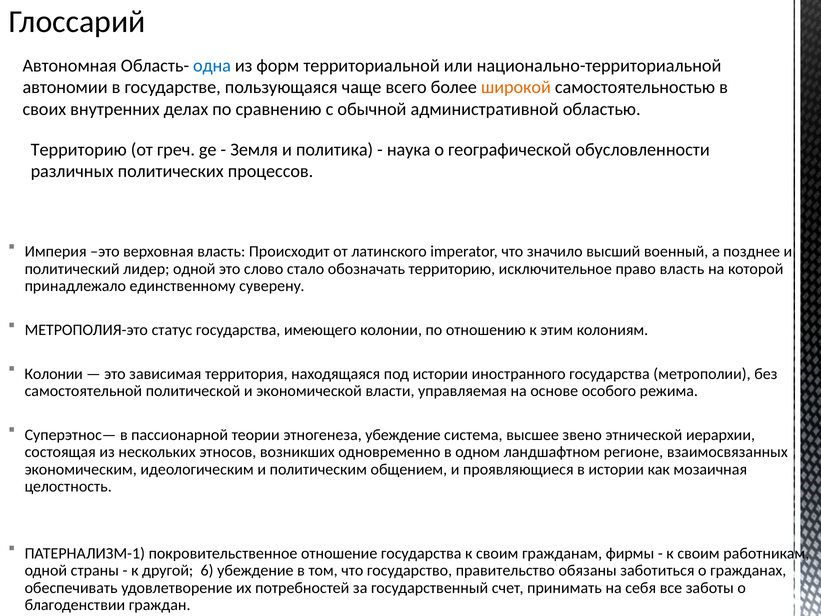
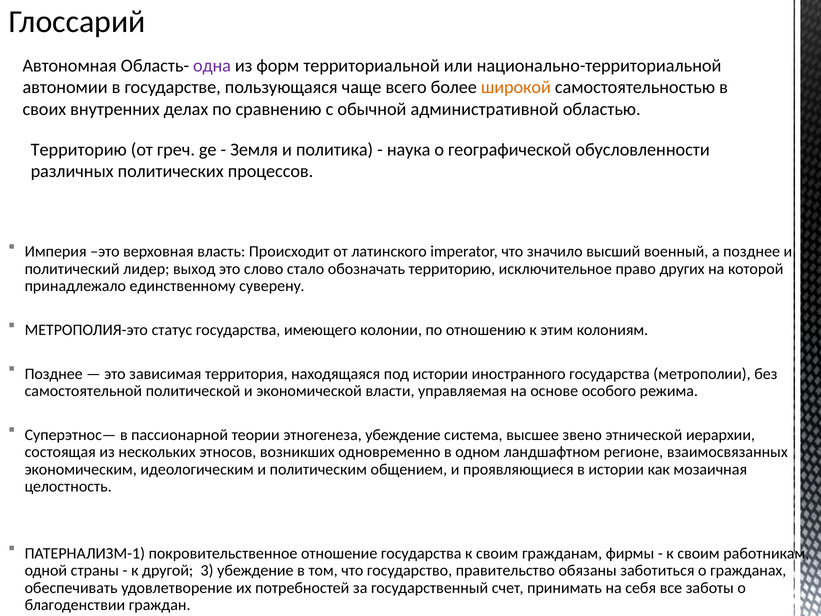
одна colour: blue -> purple
лидер одной: одной -> выход
право власть: власть -> других
Колонии at (54, 374): Колонии -> Позднее
6: 6 -> 3
